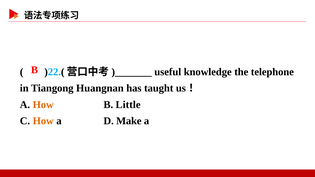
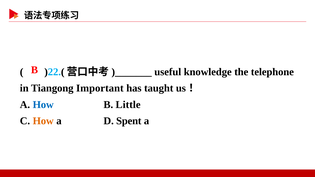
Huangnan: Huangnan -> Important
How at (43, 105) colour: orange -> blue
Make: Make -> Spent
